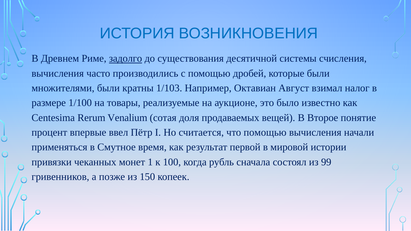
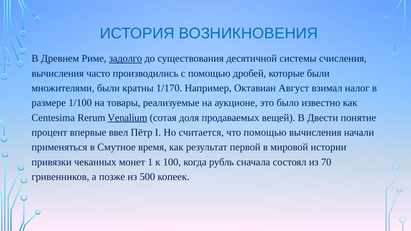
1/103: 1/103 -> 1/170
Venalium underline: none -> present
Второе: Второе -> Двести
99: 99 -> 70
150: 150 -> 500
